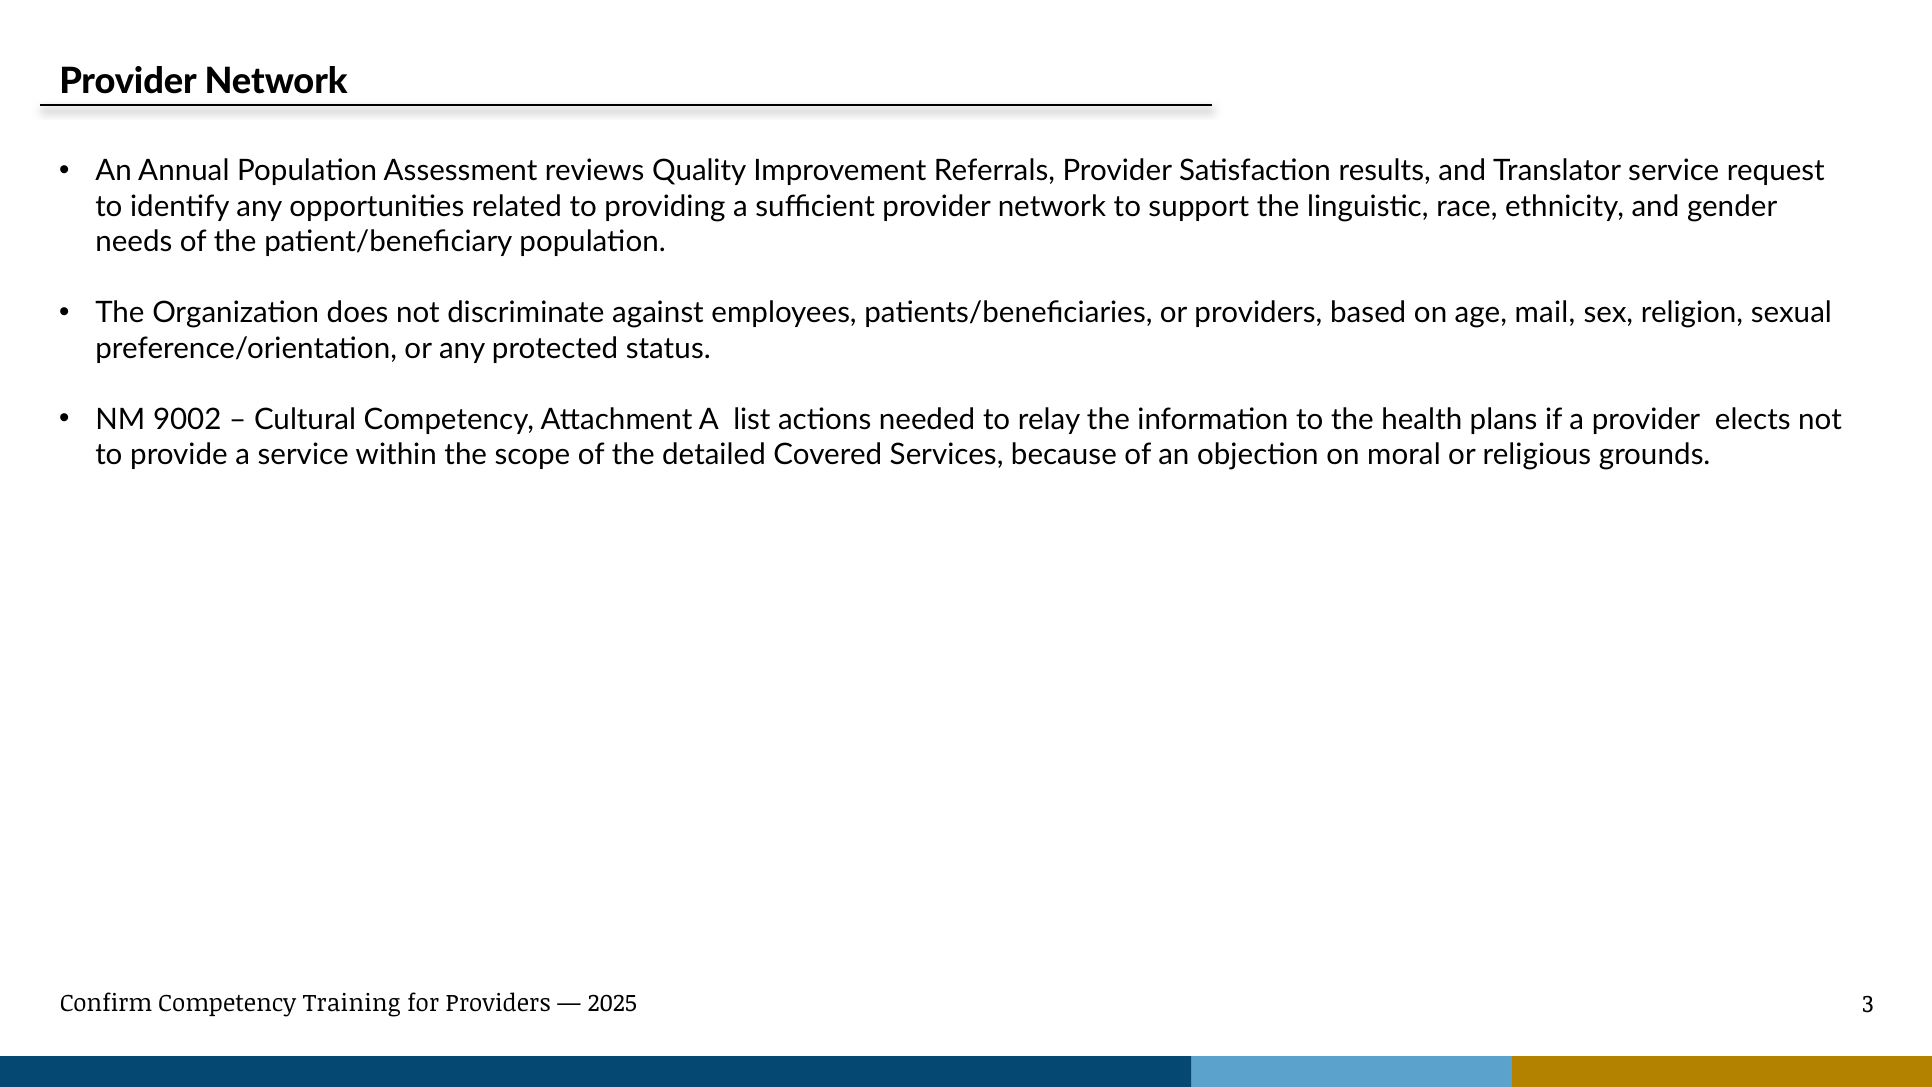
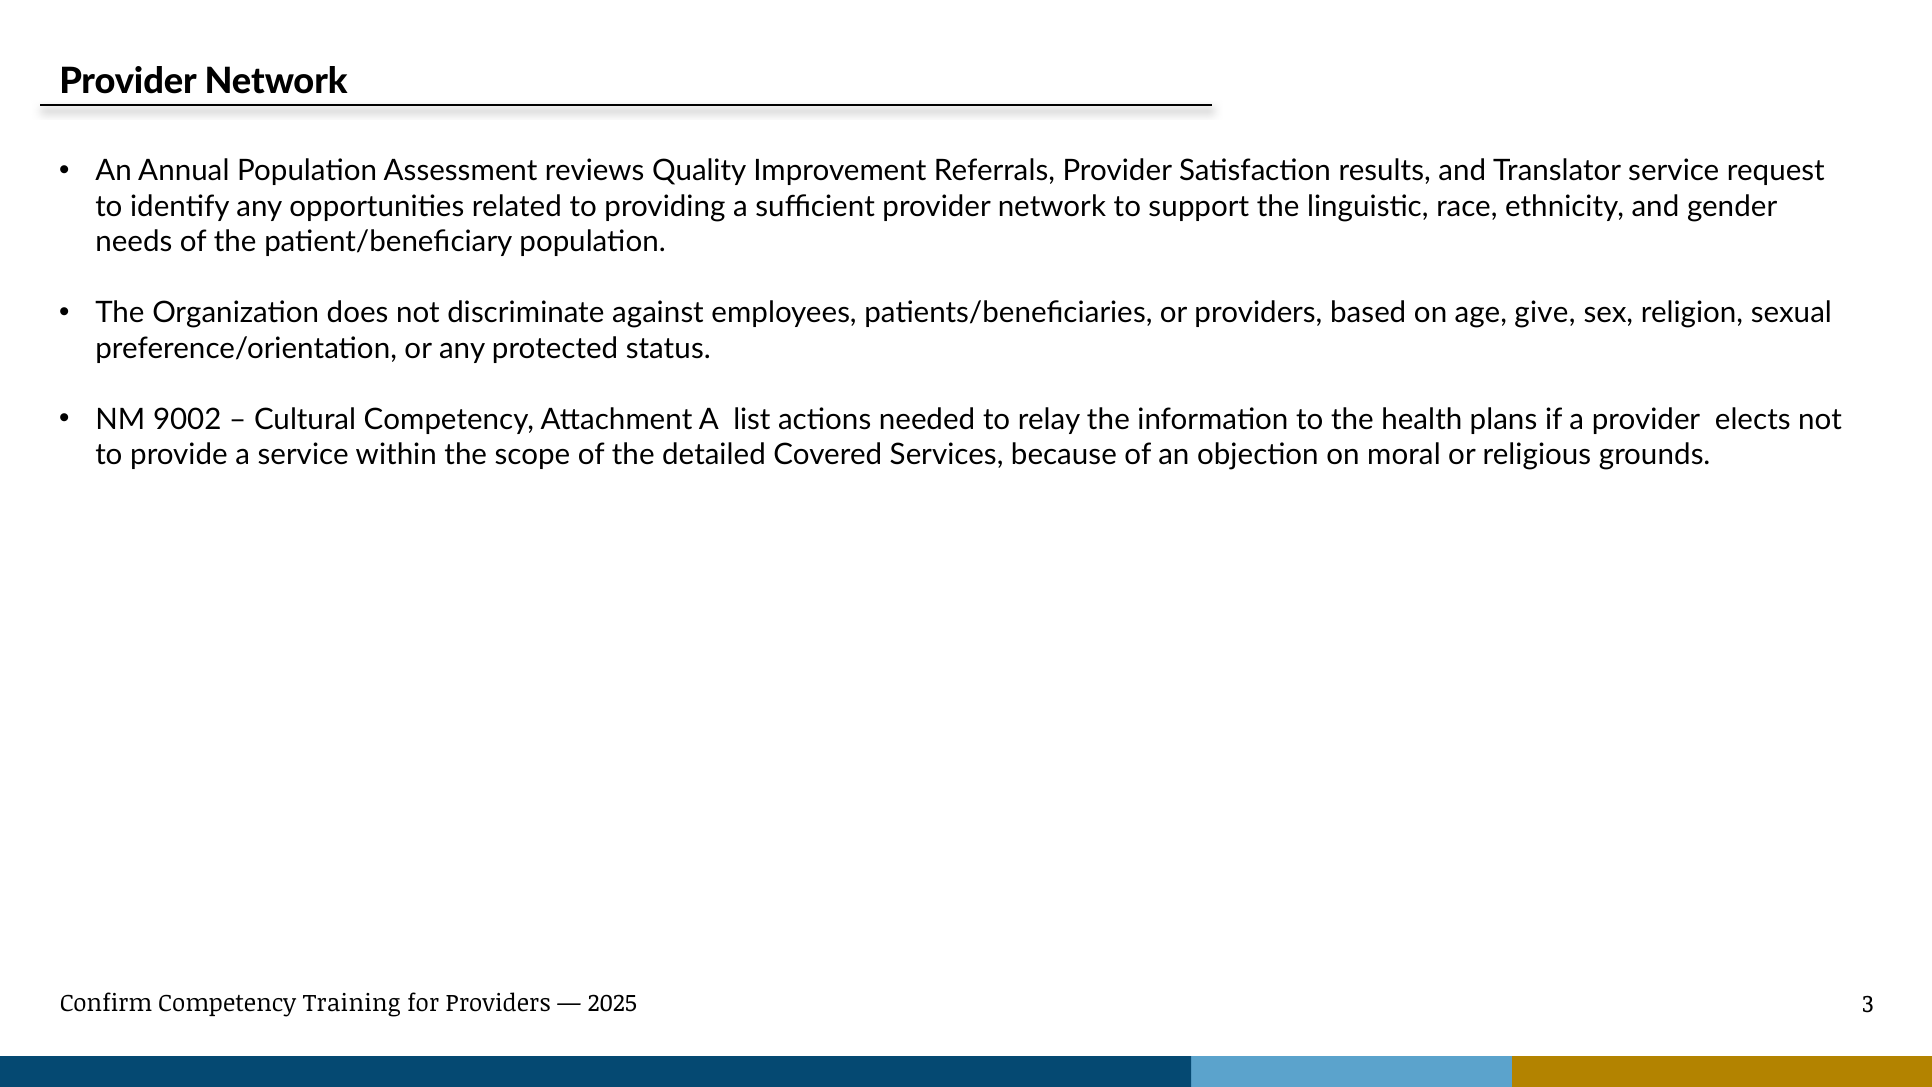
mail: mail -> give
